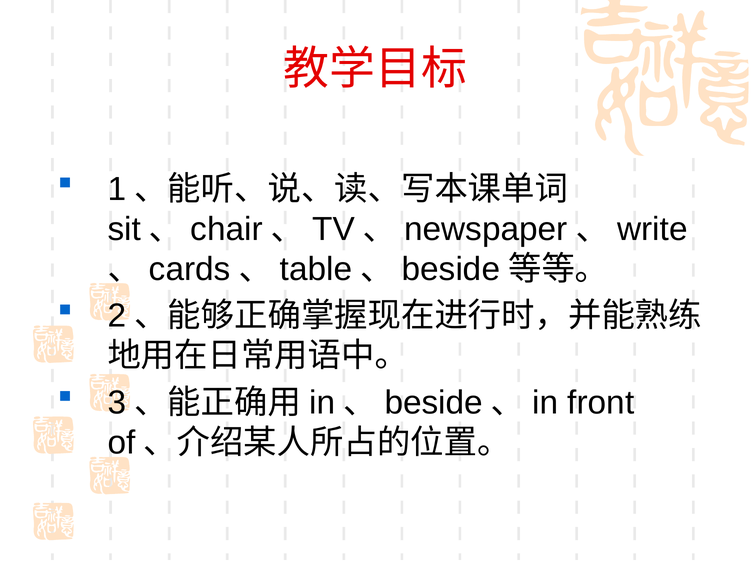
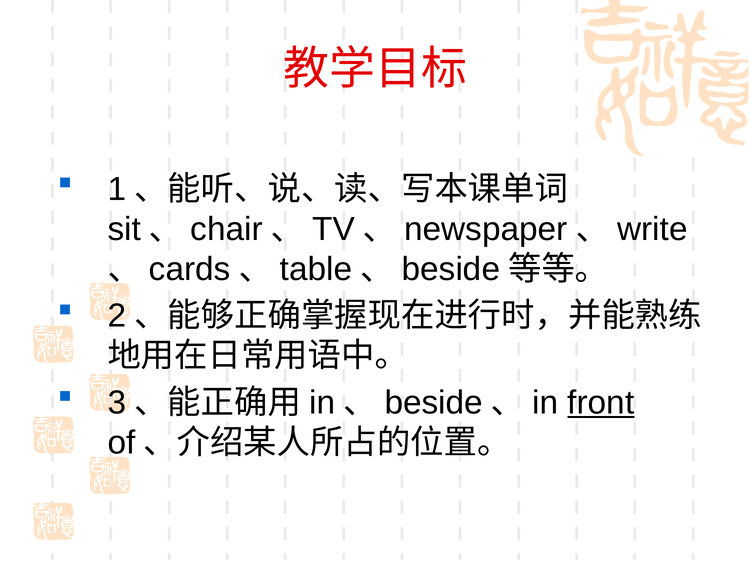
front underline: none -> present
